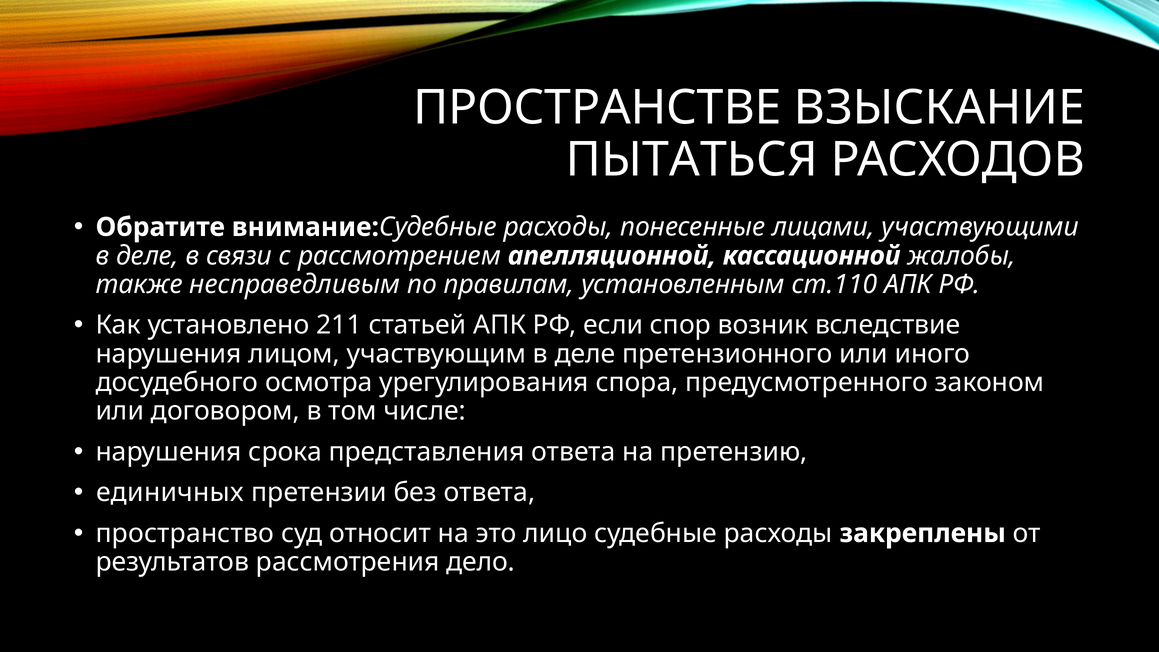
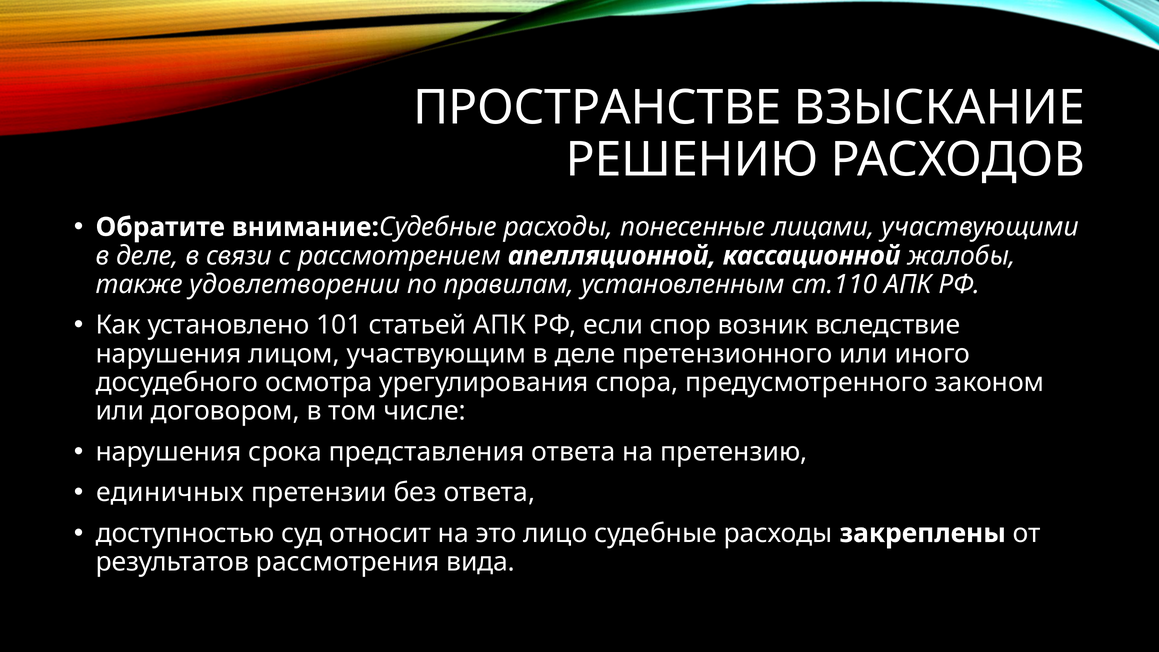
ПЫТАТЬСЯ: ПЫТАТЬСЯ -> РЕШЕНИЮ
несправедливым: несправедливым -> удовлетворении
211: 211 -> 101
пространство: пространство -> доступностью
дело: дело -> вида
